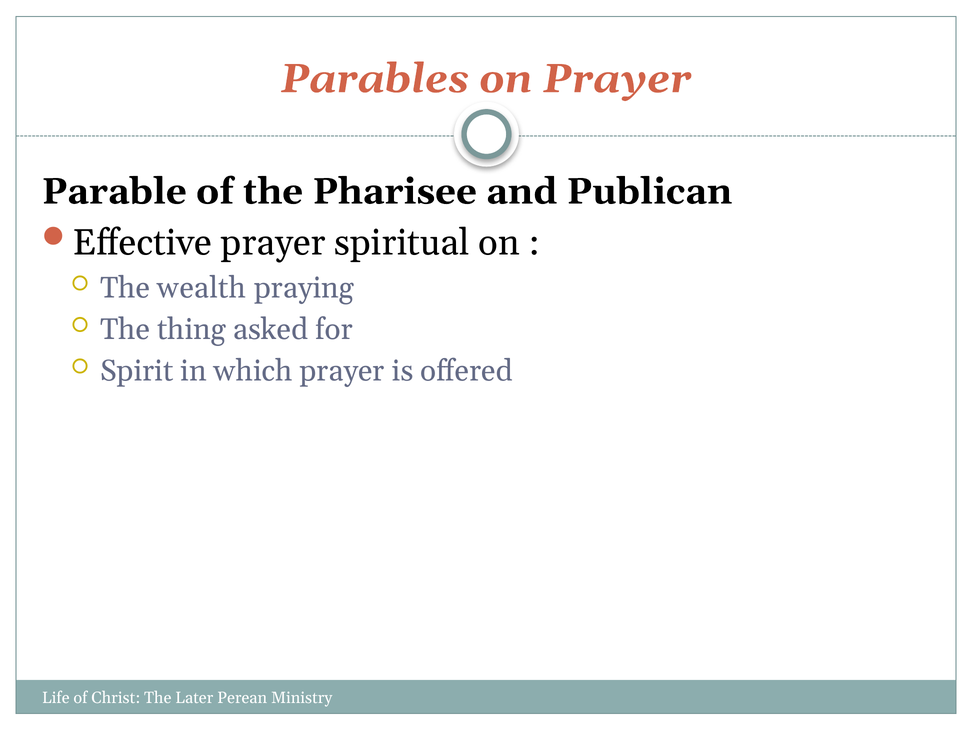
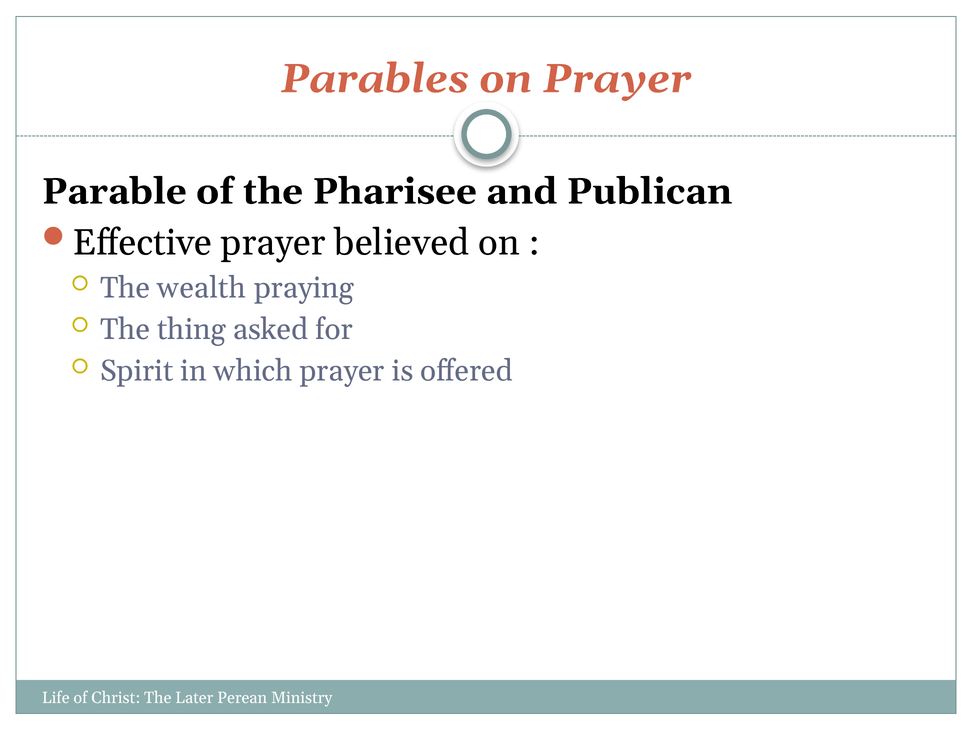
spiritual: spiritual -> believed
